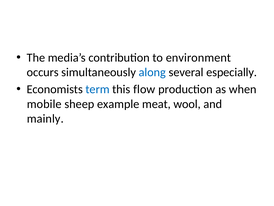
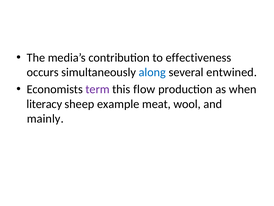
environment: environment -> effectiveness
especially: especially -> entwined
term colour: blue -> purple
mobile: mobile -> literacy
